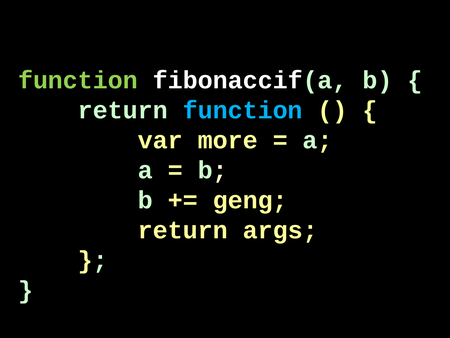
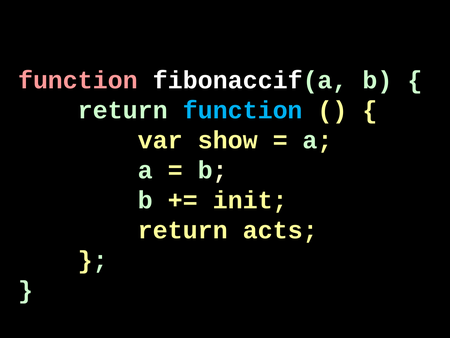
function at (78, 80) colour: light green -> pink
more: more -> show
geng: geng -> init
args: args -> acts
